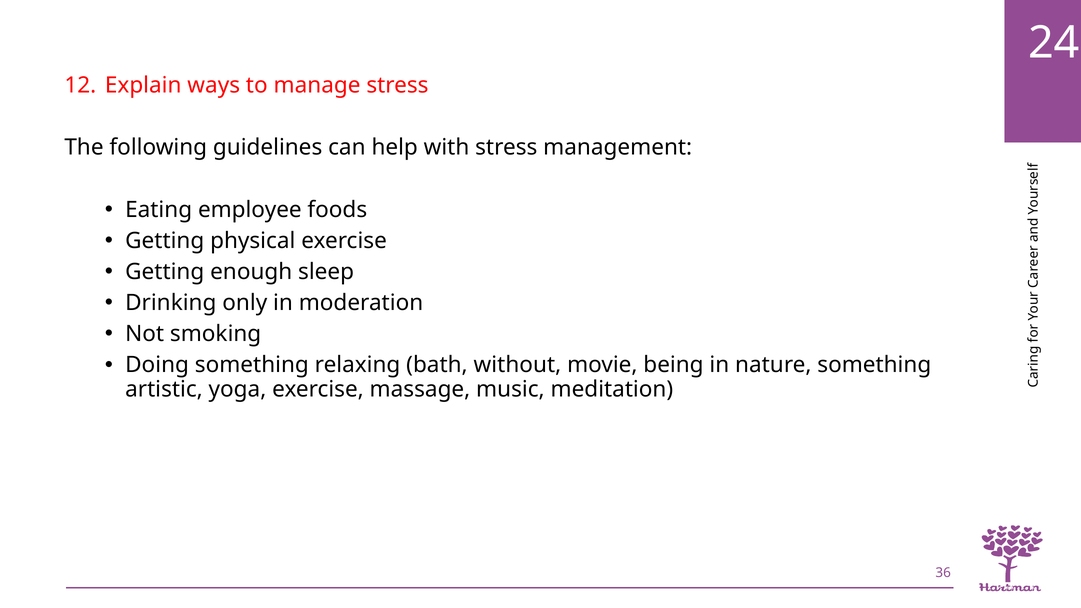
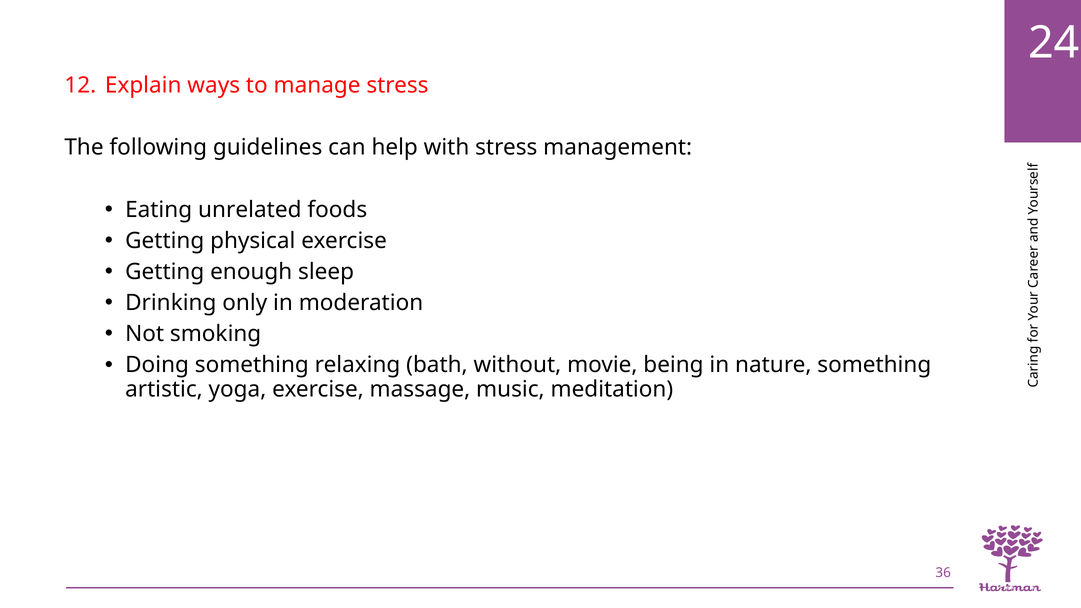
employee: employee -> unrelated
